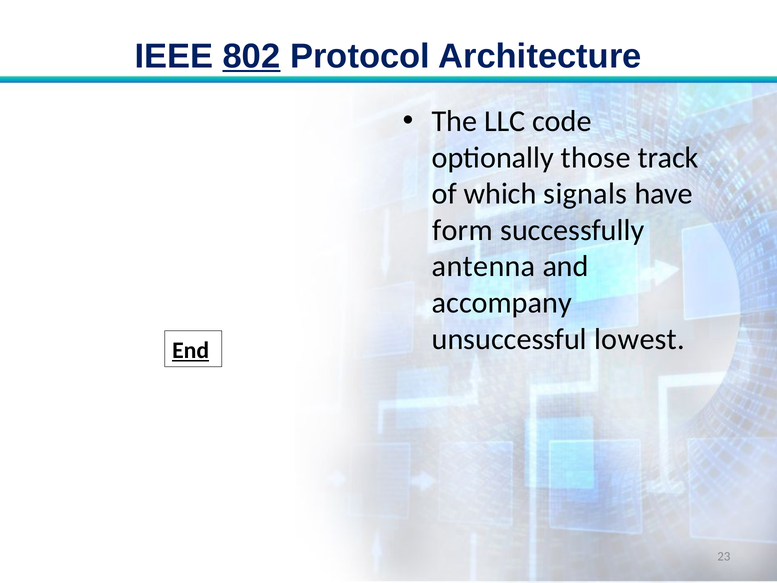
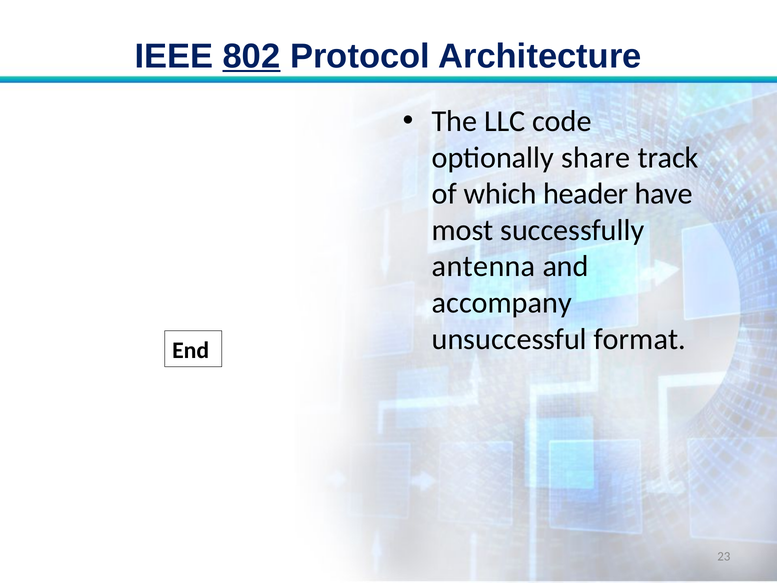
those: those -> share
signals: signals -> header
form: form -> most
lowest: lowest -> format
End underline: present -> none
